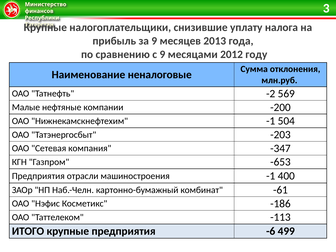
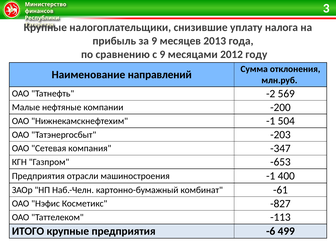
неналоговые: неналоговые -> направлений
-186: -186 -> -827
